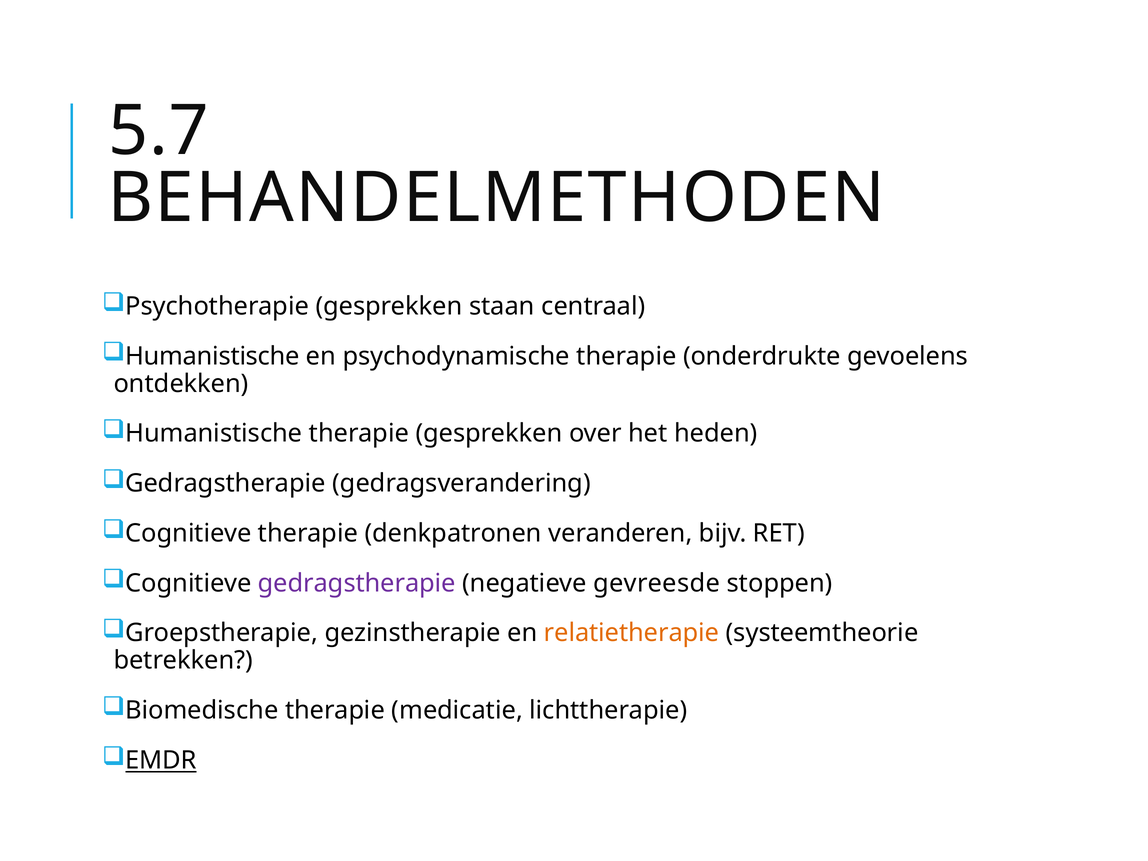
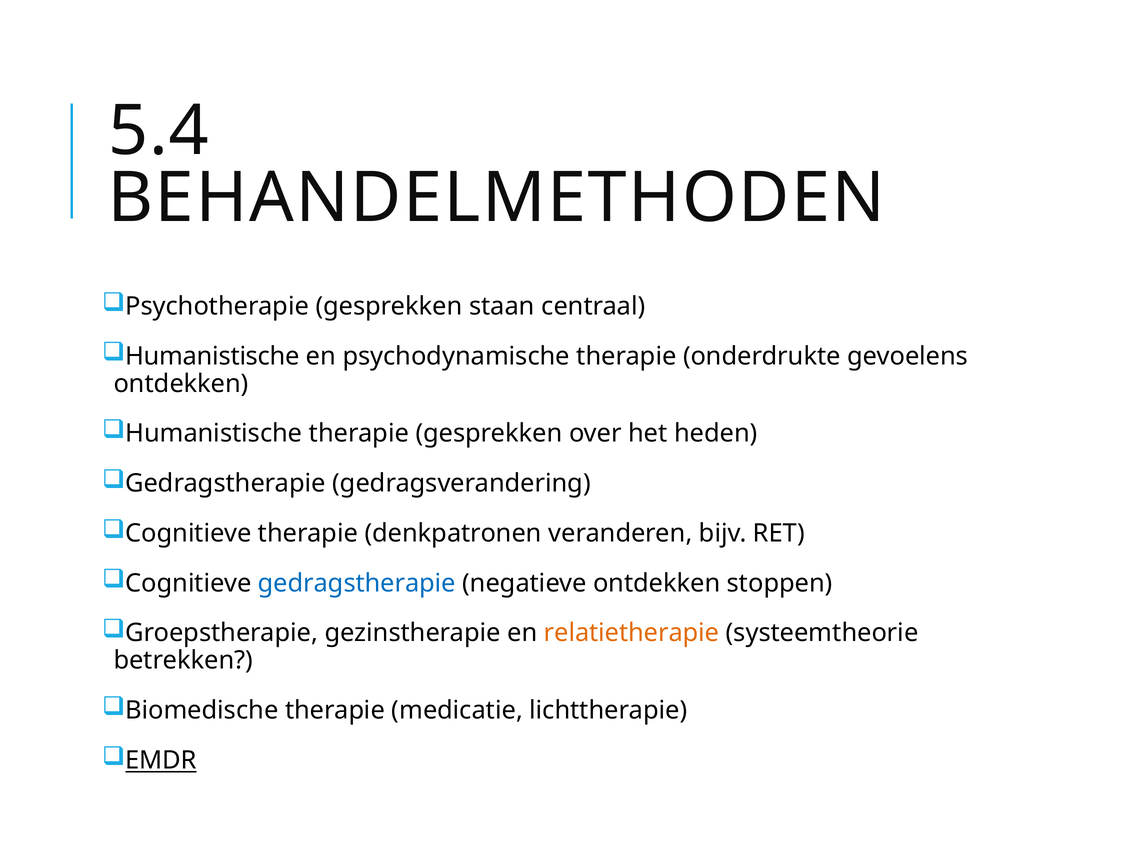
5.7: 5.7 -> 5.4
gedragstherapie at (357, 583) colour: purple -> blue
negatieve gevreesde: gevreesde -> ontdekken
